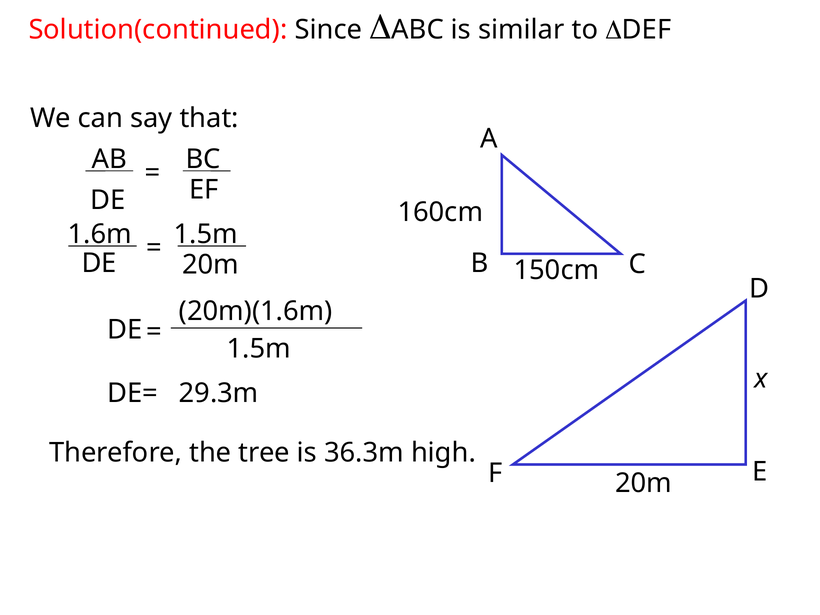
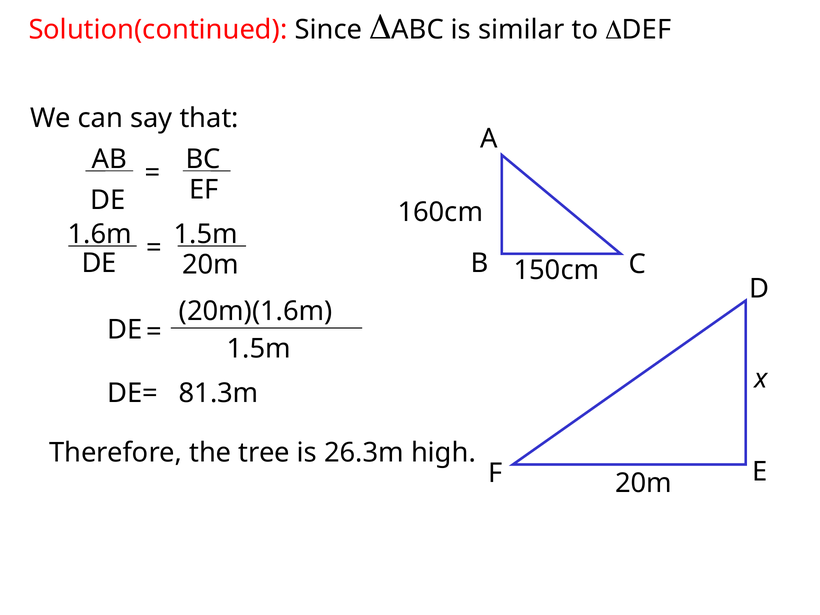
29.3m: 29.3m -> 81.3m
36.3m: 36.3m -> 26.3m
